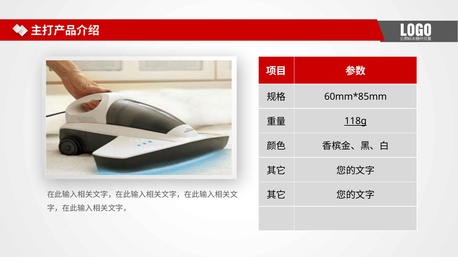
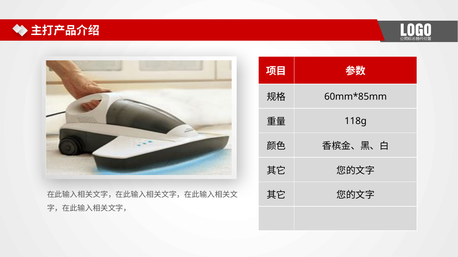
118g underline: present -> none
